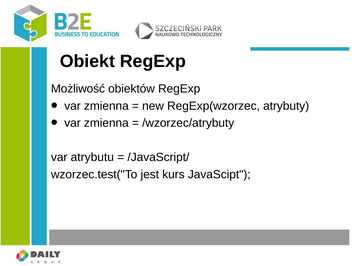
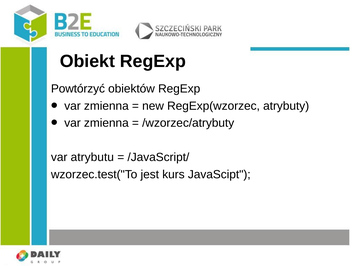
Możliwość: Możliwość -> Powtórzyć
